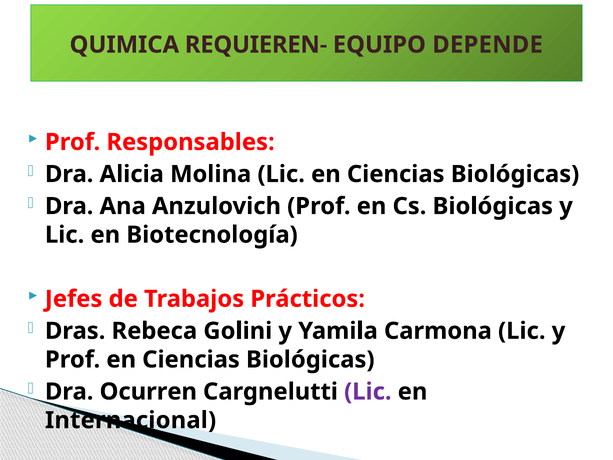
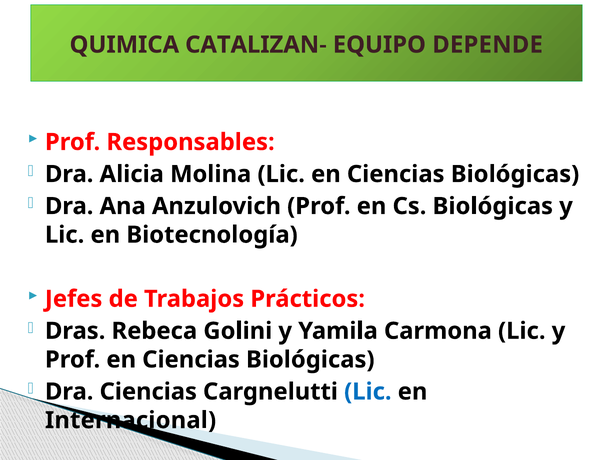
REQUIEREN-: REQUIEREN- -> CATALIZAN-
Dra Ocurren: Ocurren -> Ciencias
Lic at (368, 391) colour: purple -> blue
